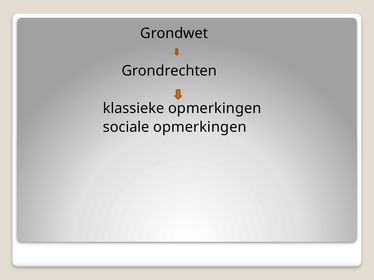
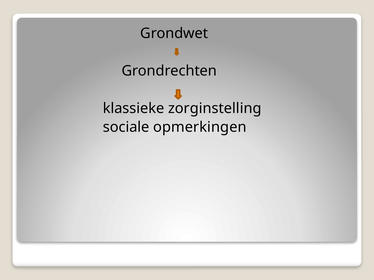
klassieke opmerkingen: opmerkingen -> zorginstelling
